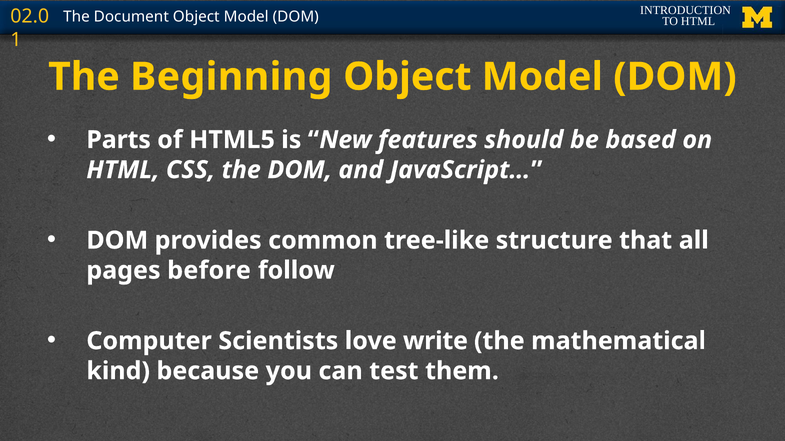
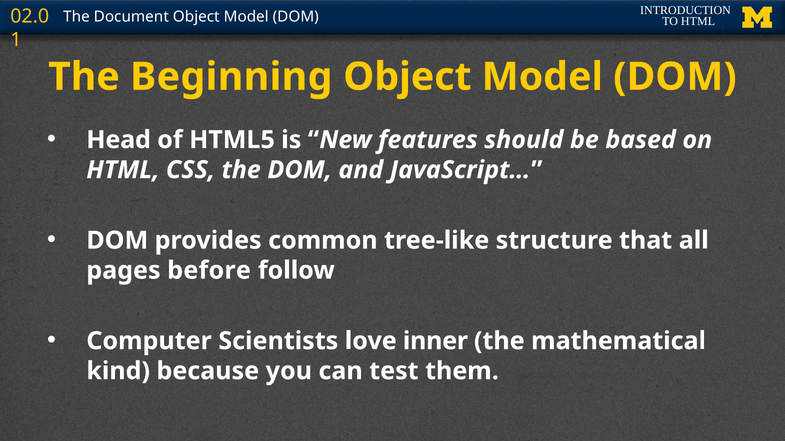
Parts: Parts -> Head
write: write -> inner
